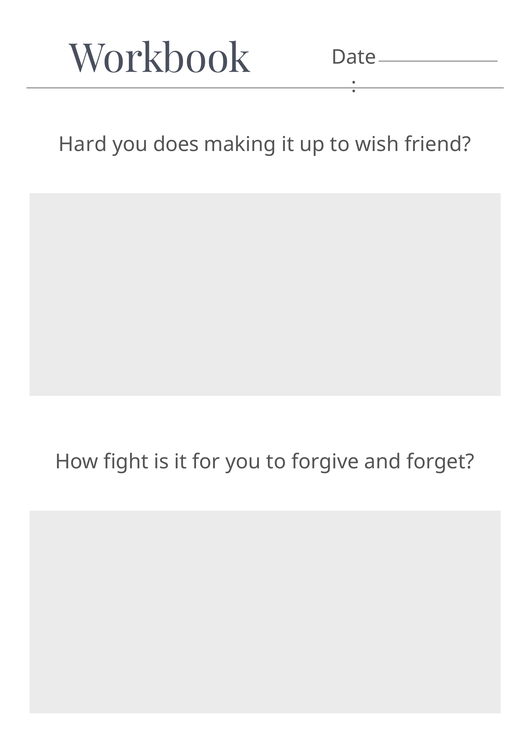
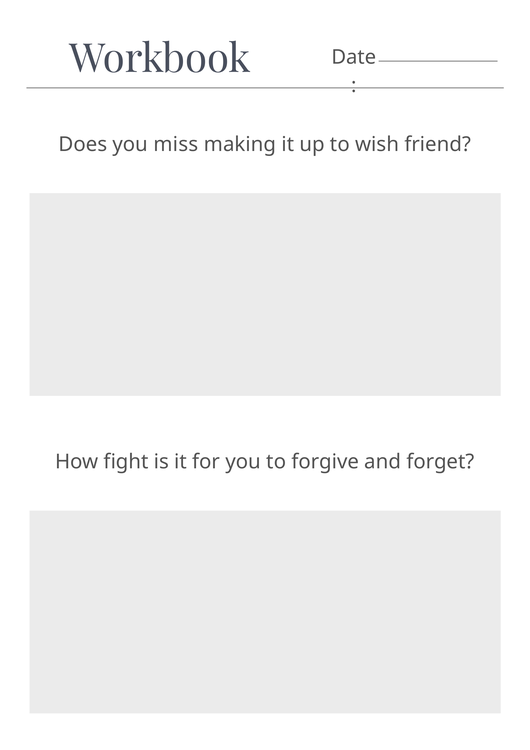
Hard: Hard -> Does
does: does -> miss
